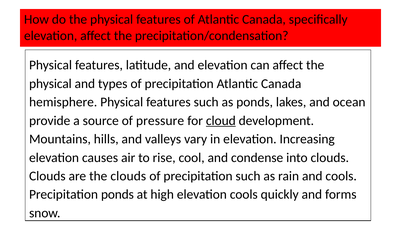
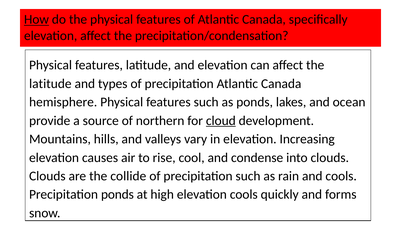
How underline: none -> present
physical at (50, 84): physical -> latitude
pressure: pressure -> northern
the clouds: clouds -> collide
